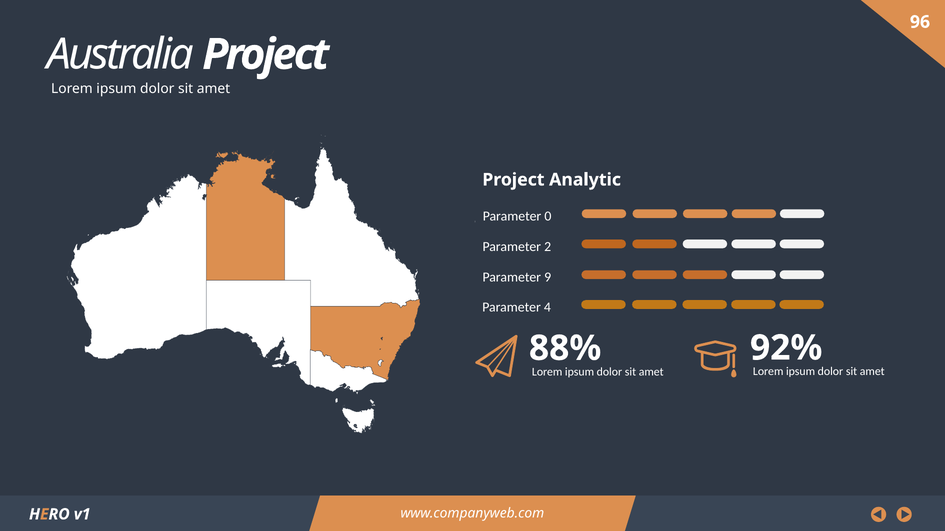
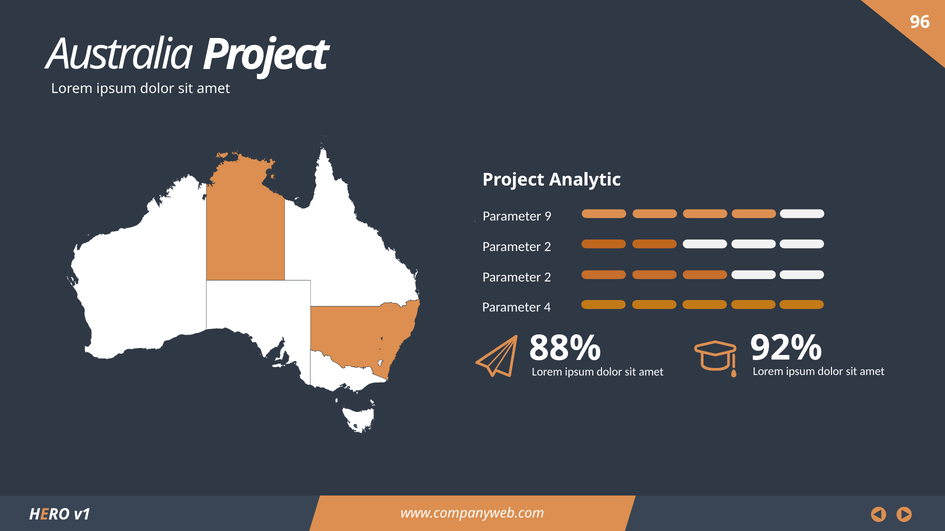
0: 0 -> 9
9 at (548, 278): 9 -> 2
